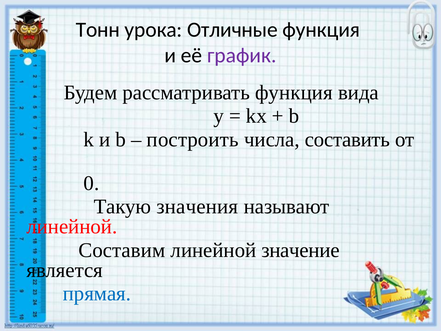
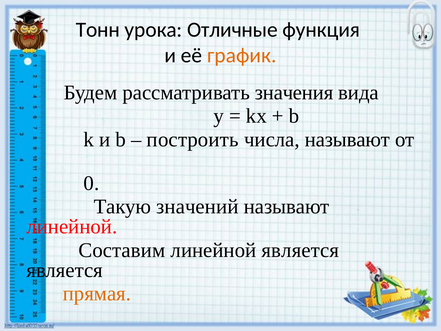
график colour: purple -> orange
рассматривать функция: функция -> значения
числа составить: составить -> называют
значения: значения -> значений
линейной значение: значение -> является
прямая colour: blue -> orange
